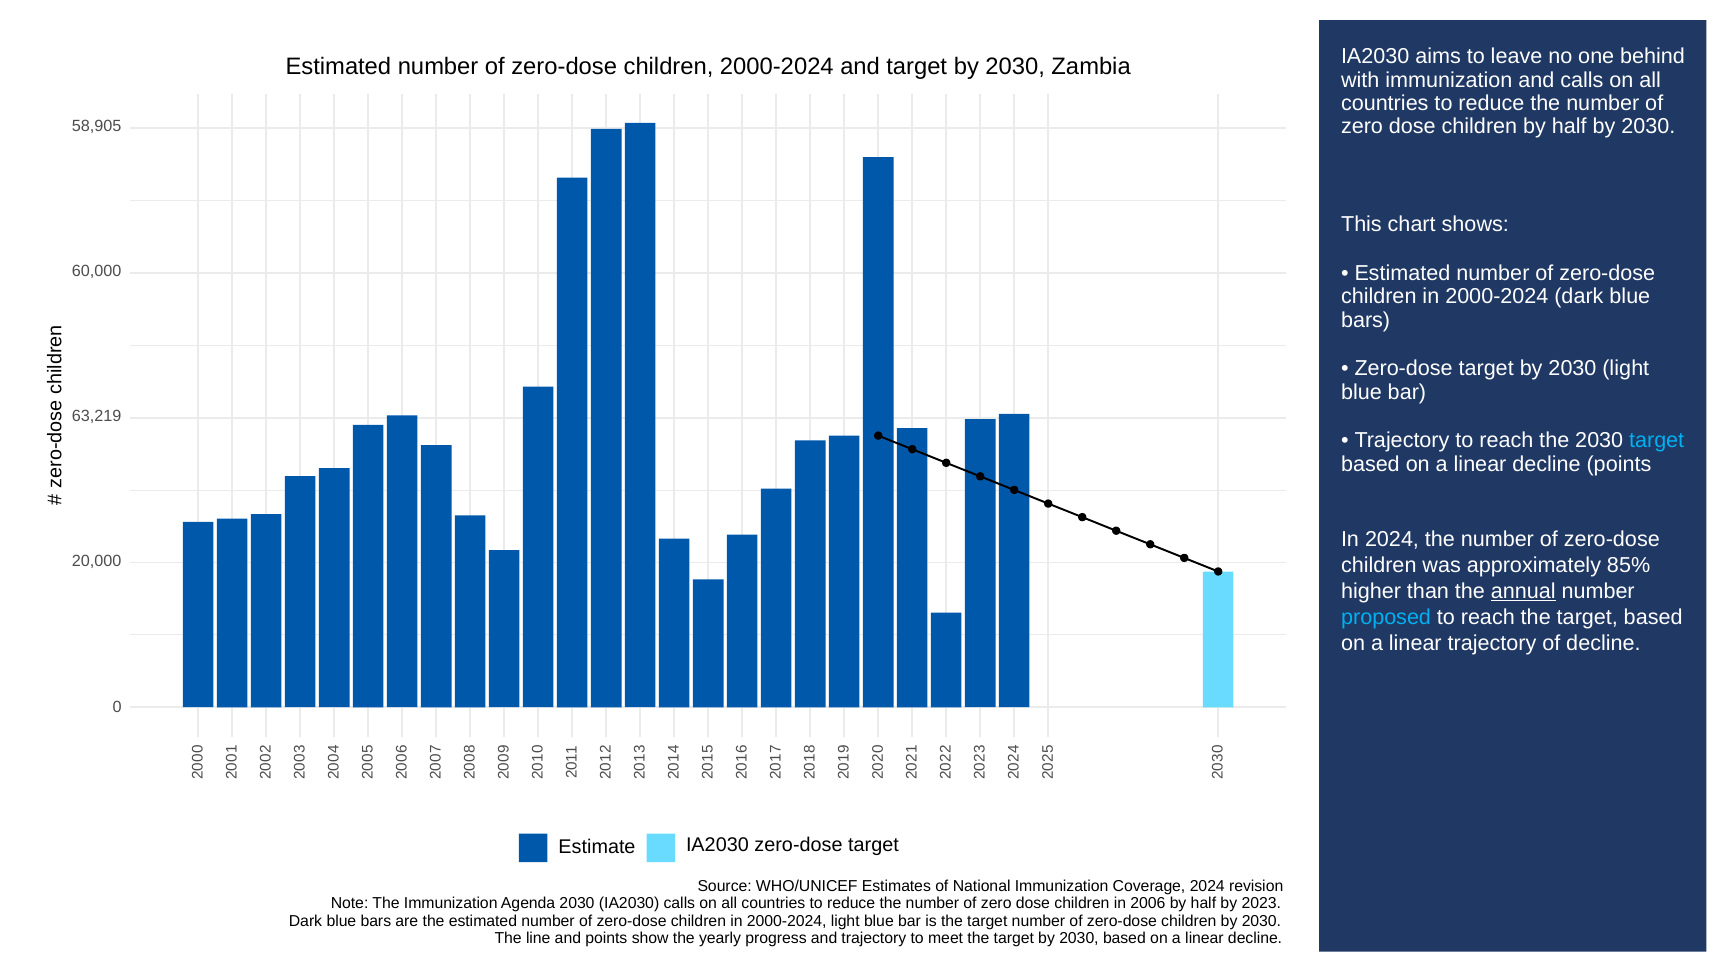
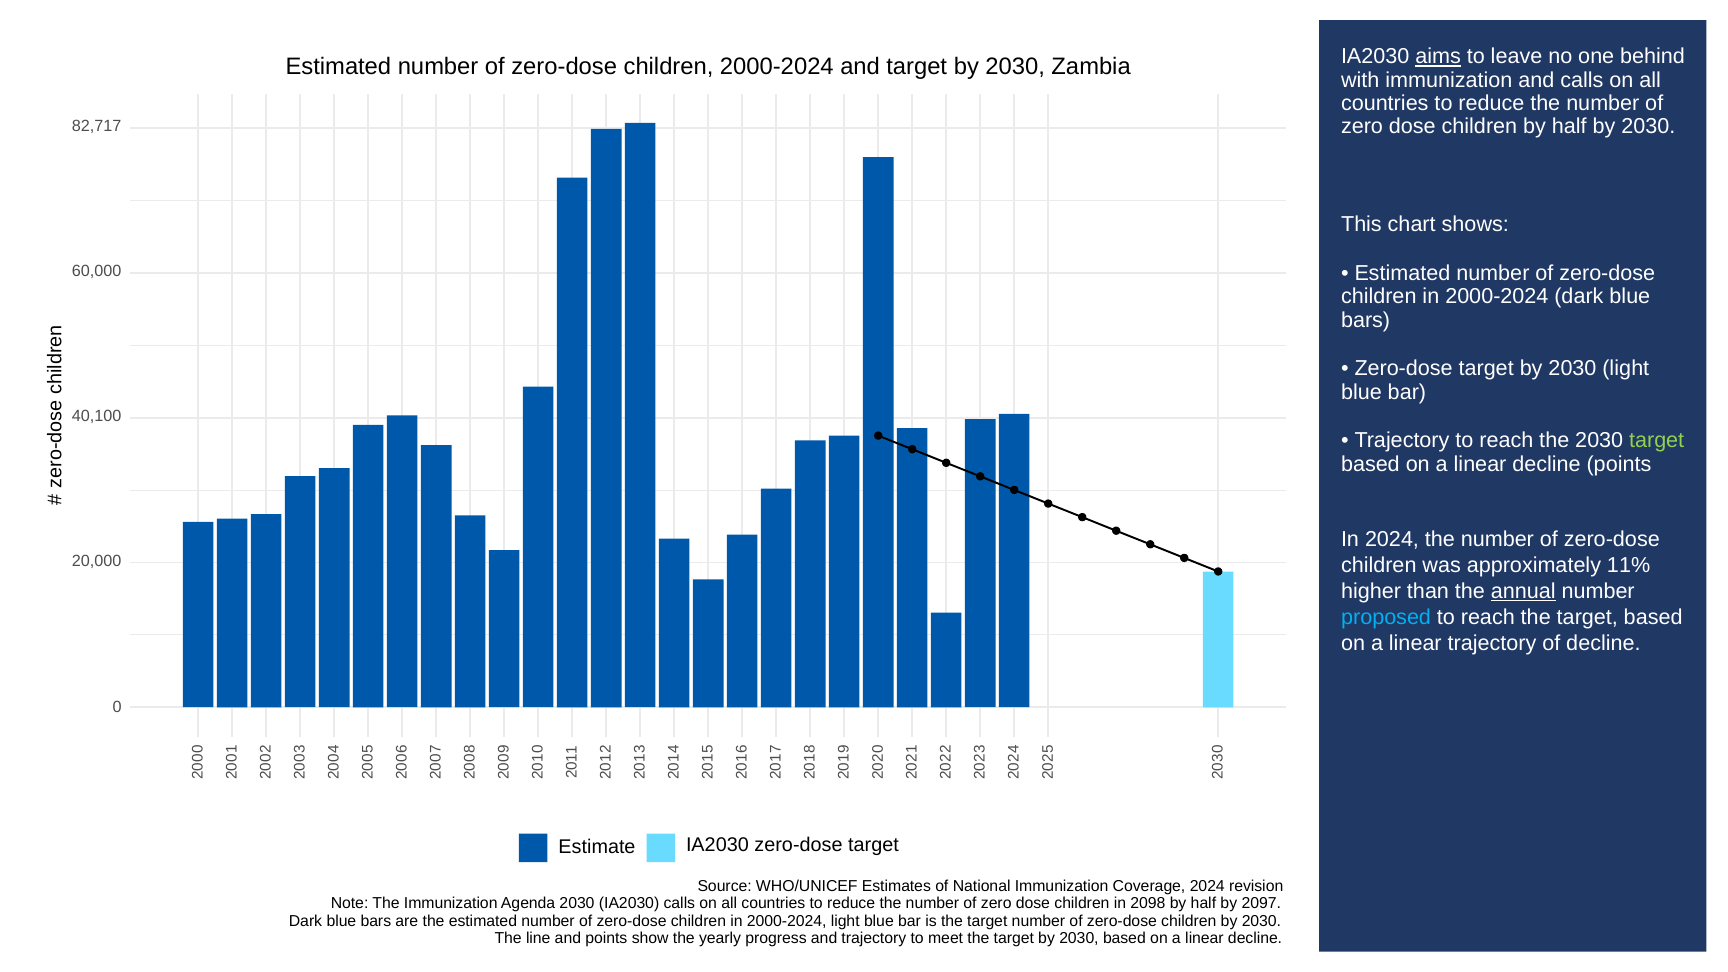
aims underline: none -> present
58,905: 58,905 -> 82,717
63,219: 63,219 -> 40,100
target at (1657, 441) colour: light blue -> light green
85%: 85% -> 11%
2006: 2006 -> 2098
2023: 2023 -> 2097
